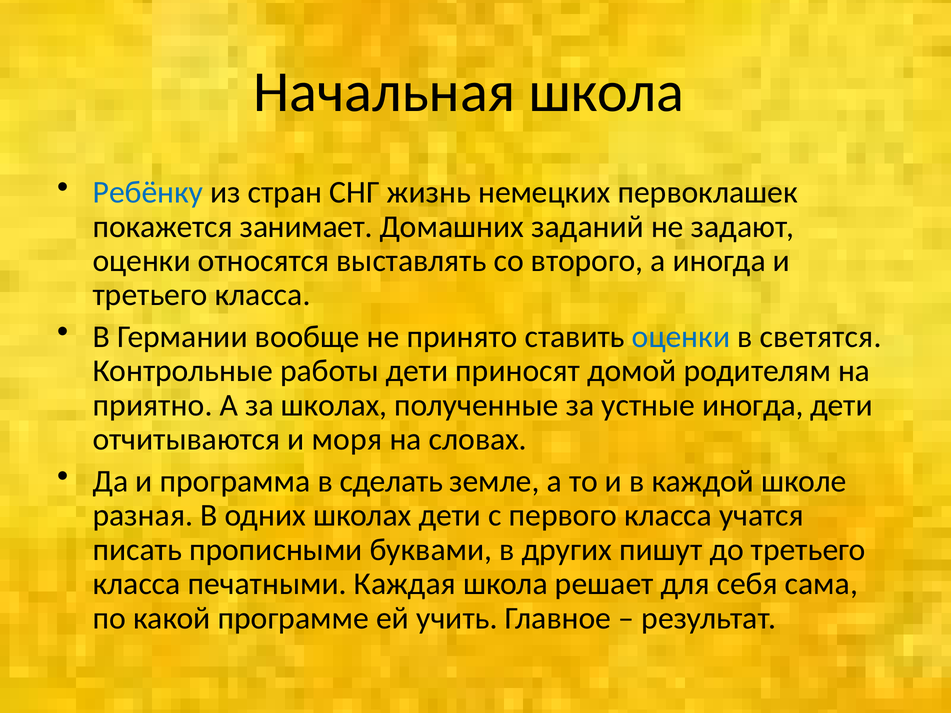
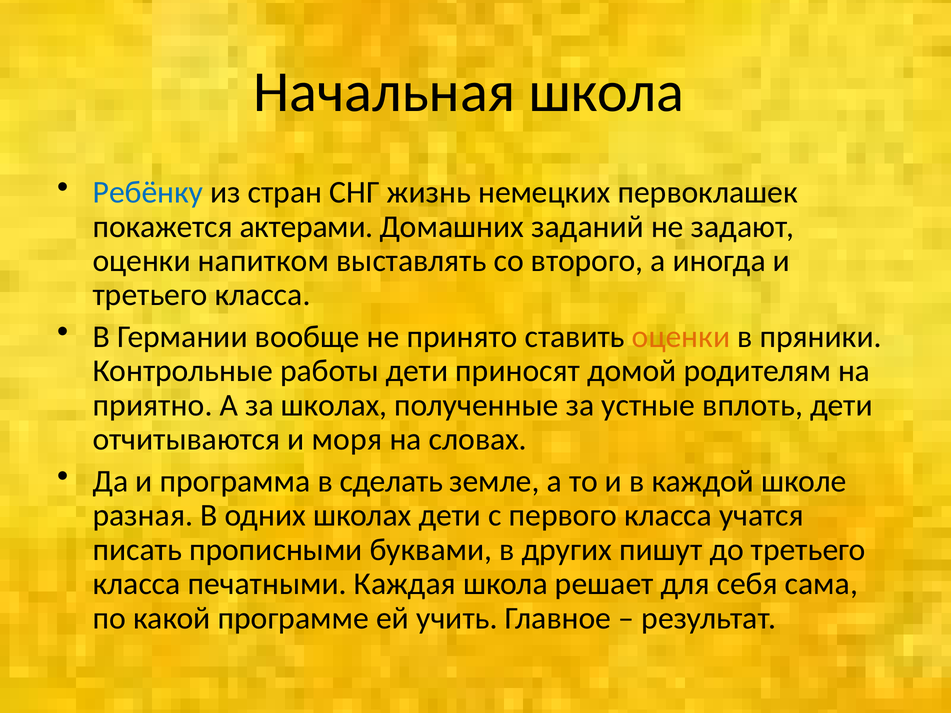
занимает: занимает -> актерами
относятся: относятся -> напитком
оценки at (681, 337) colour: blue -> orange
светятся: светятся -> пряники
устные иногда: иногда -> вплоть
